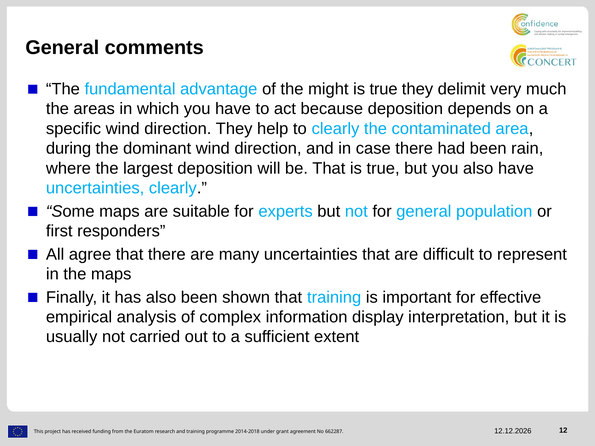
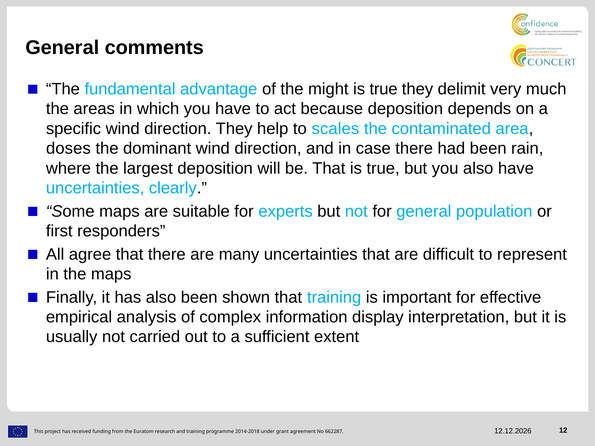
to clearly: clearly -> scales
during: during -> doses
